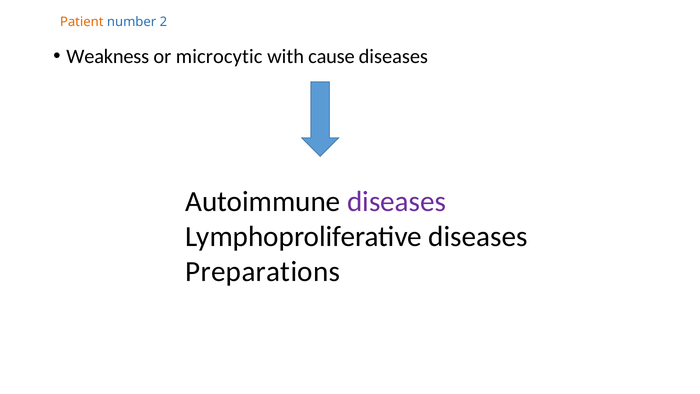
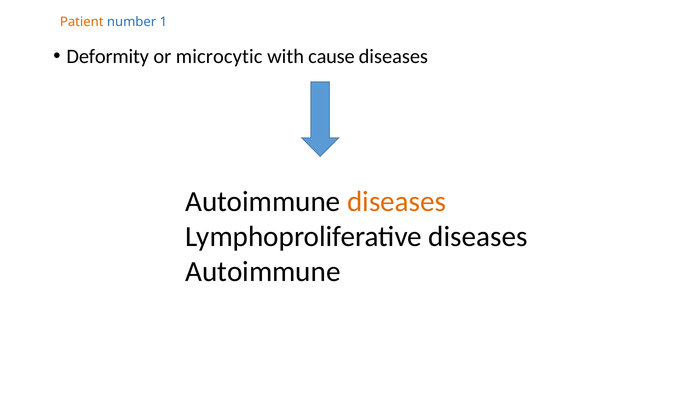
2: 2 -> 1
Weakness: Weakness -> Deformity
diseases at (397, 202) colour: purple -> orange
Preparations at (263, 272): Preparations -> Autoimmune
